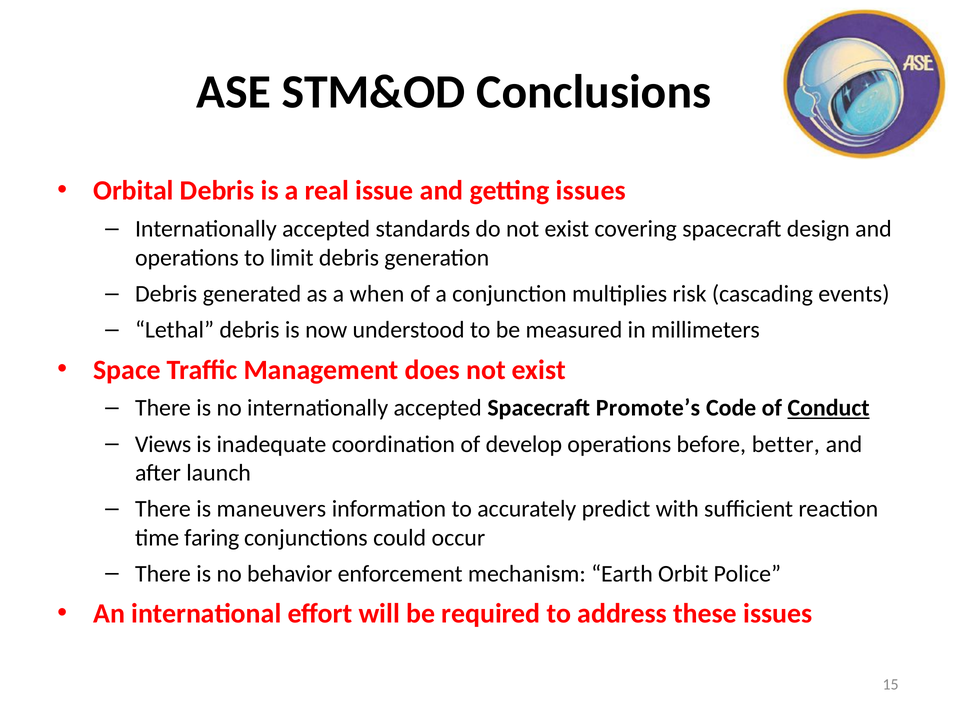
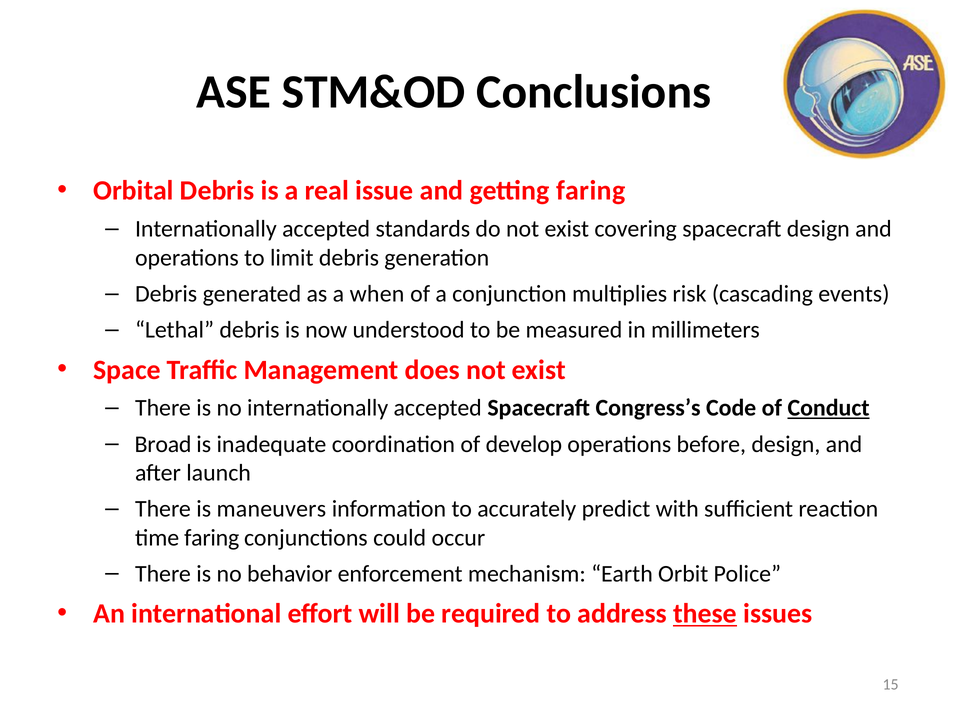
getting issues: issues -> faring
Promote’s: Promote’s -> Congress’s
Views: Views -> Broad
before better: better -> design
these underline: none -> present
